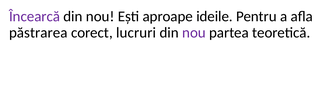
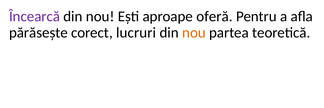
ideile: ideile -> oferă
păstrarea: păstrarea -> părăsește
nou at (194, 33) colour: purple -> orange
